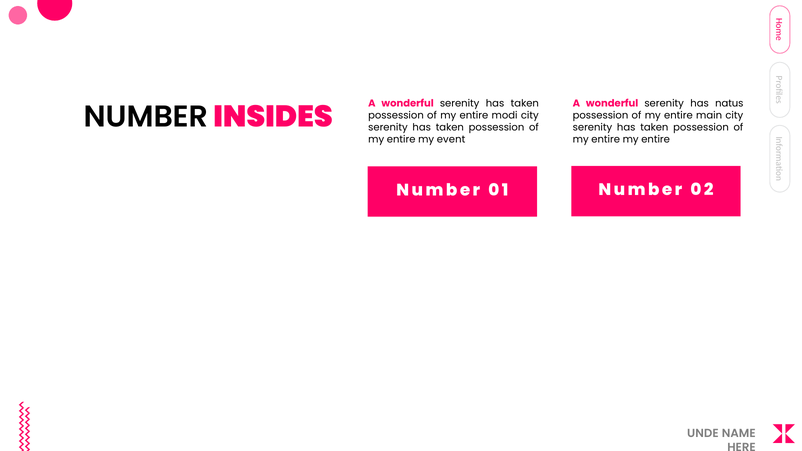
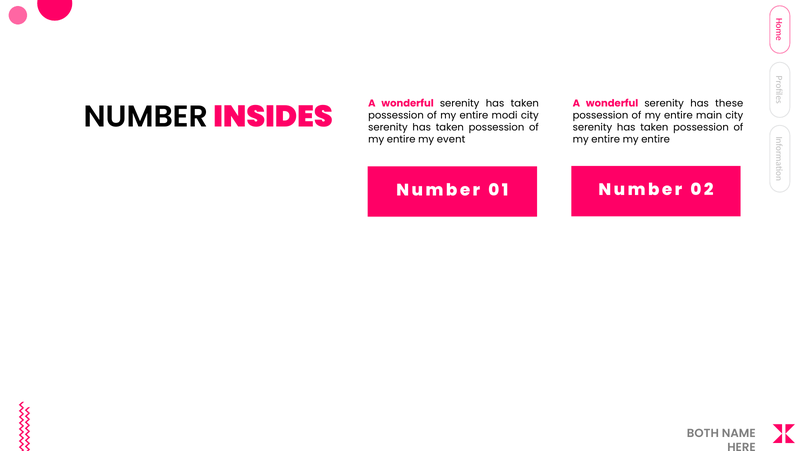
natus: natus -> these
UNDE: UNDE -> BOTH
